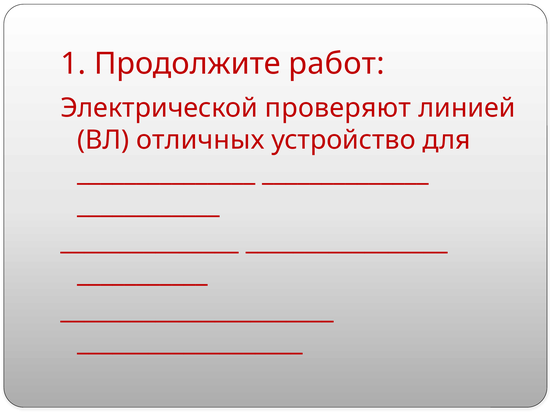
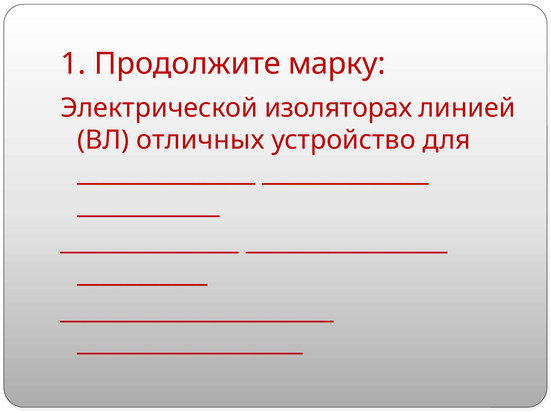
работ: работ -> марку
проверяют: проверяют -> изоляторах
